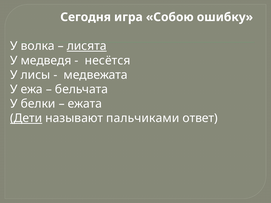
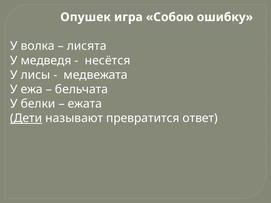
Сегодня: Сегодня -> Опушек
лисята underline: present -> none
пальчиками: пальчиками -> превратится
